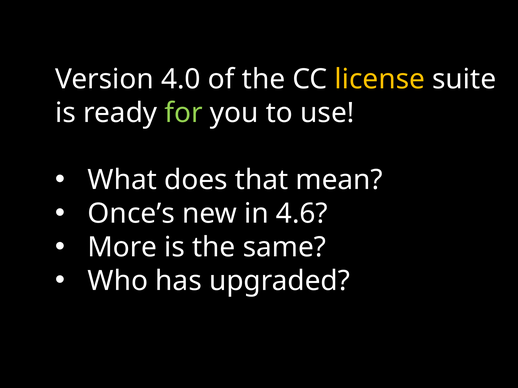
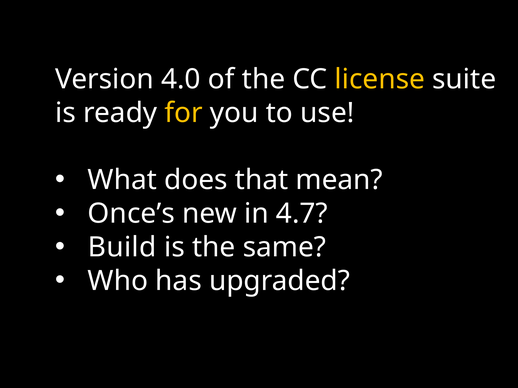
for colour: light green -> yellow
4.6: 4.6 -> 4.7
More: More -> Build
